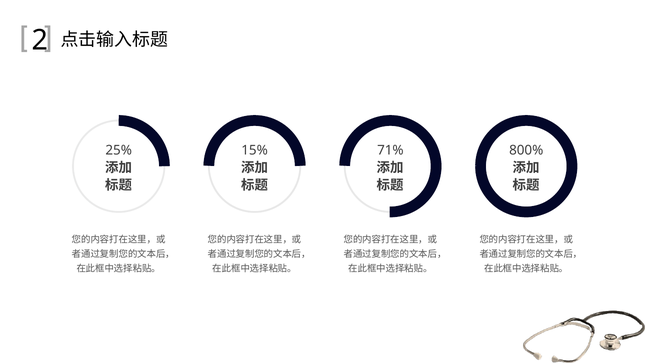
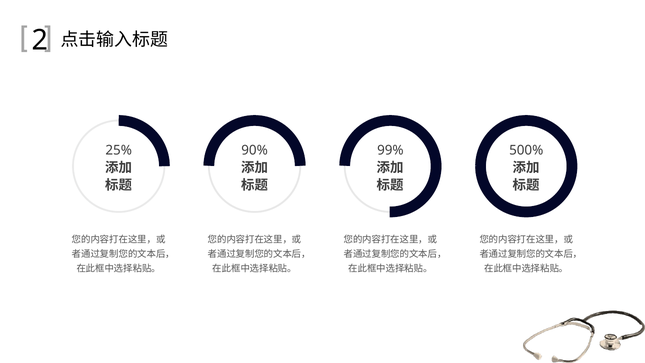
15%: 15% -> 90%
71%: 71% -> 99%
800%: 800% -> 500%
